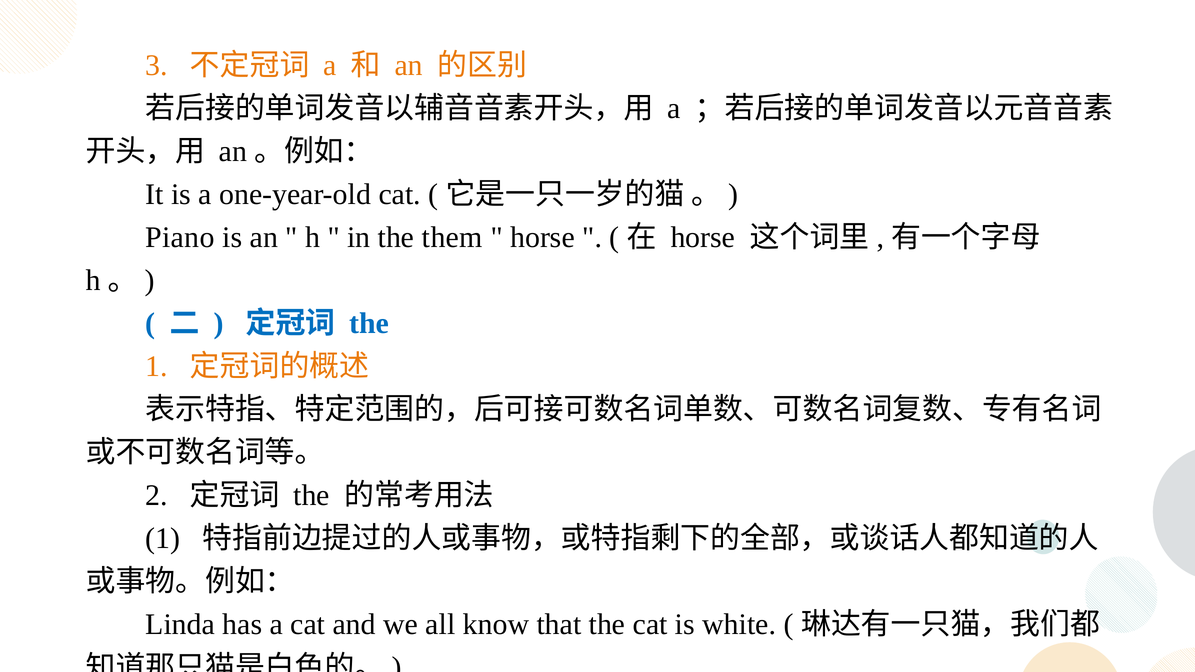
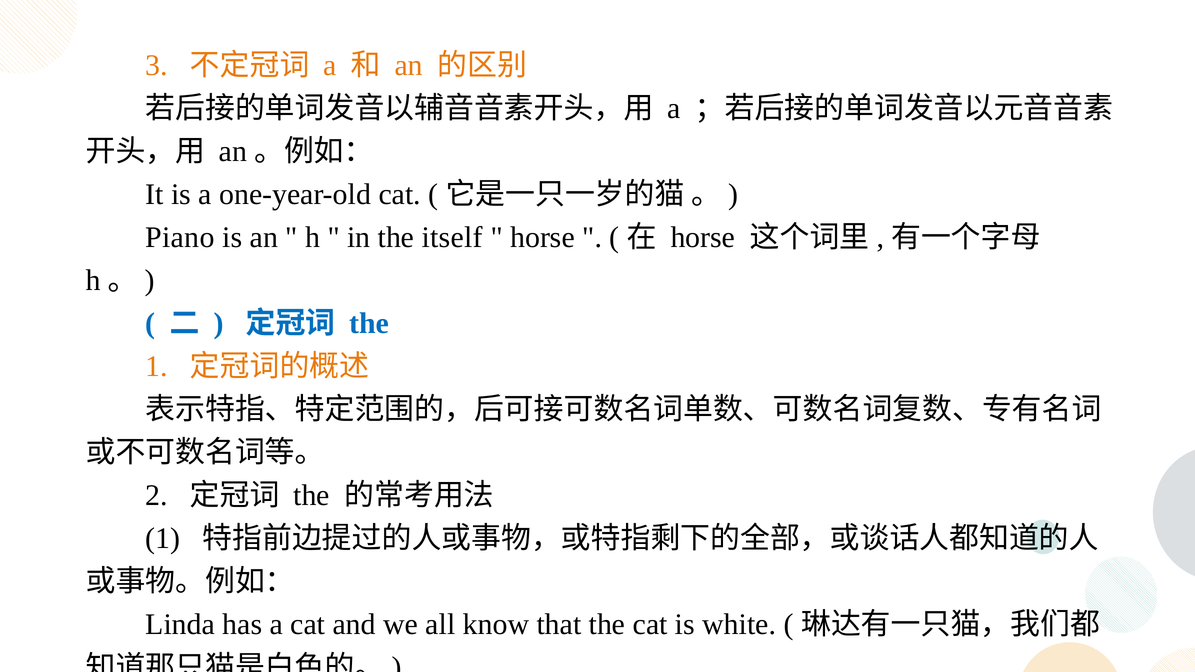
them: them -> itself
